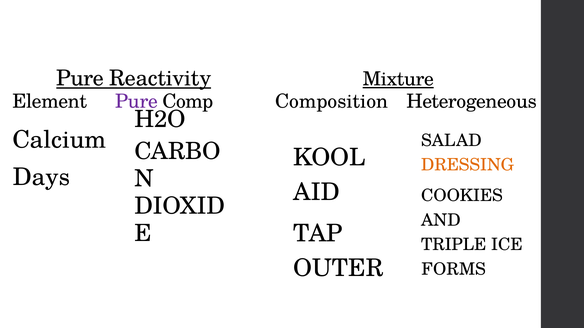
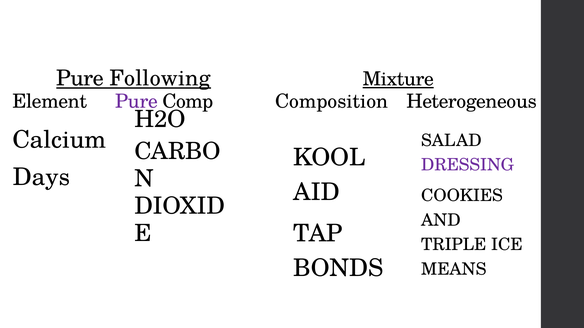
Reactivity: Reactivity -> Following
DRESSING colour: orange -> purple
OUTER: OUTER -> BONDS
FORMS: FORMS -> MEANS
